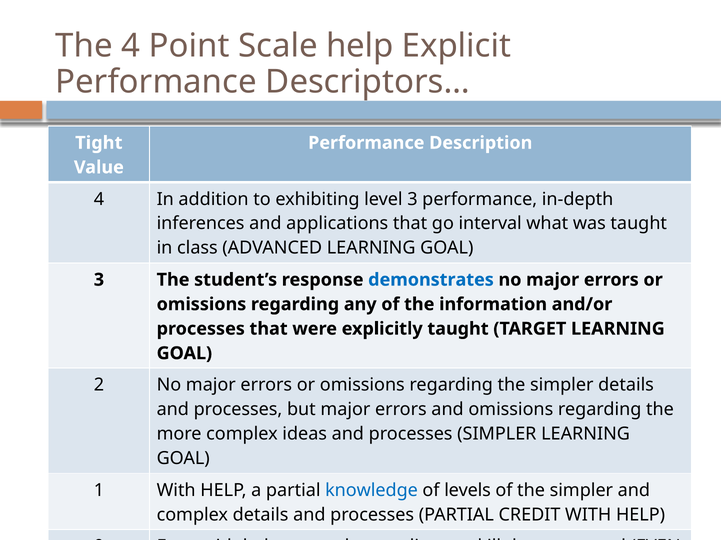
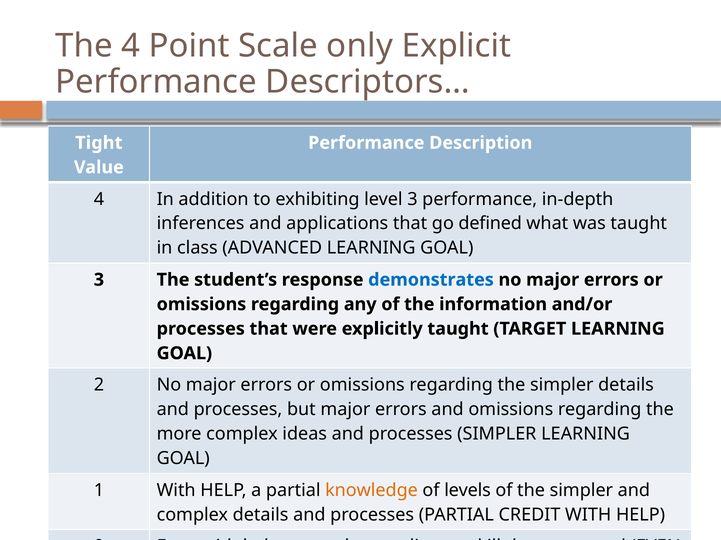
Scale help: help -> only
interval: interval -> defined
knowledge colour: blue -> orange
